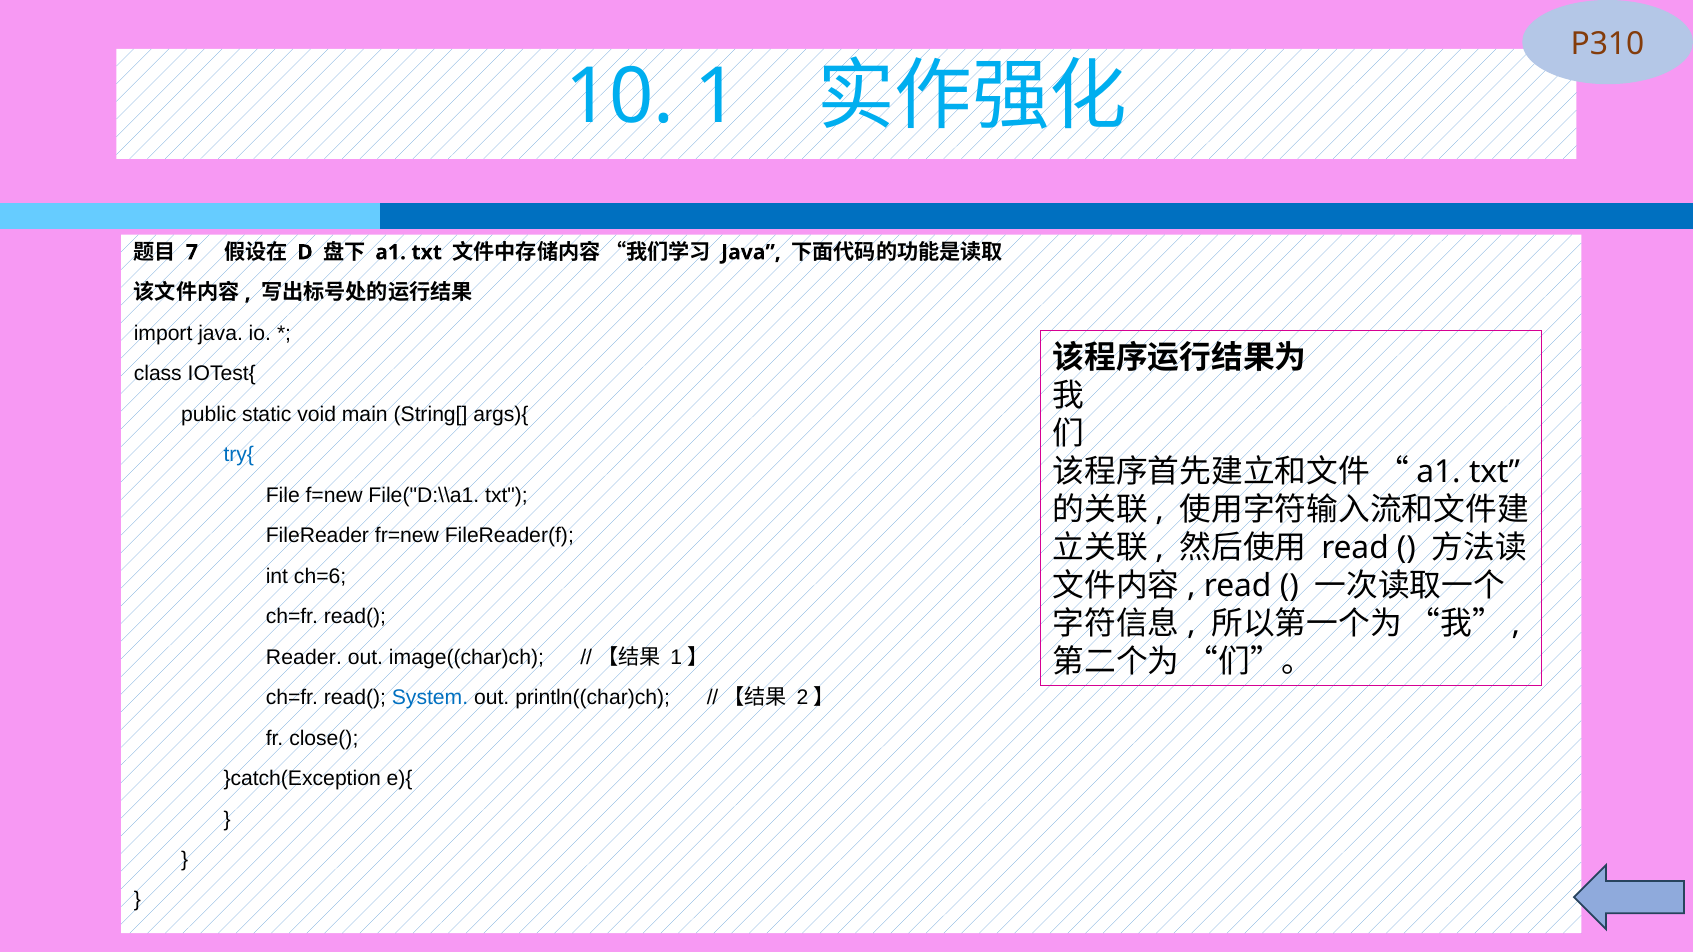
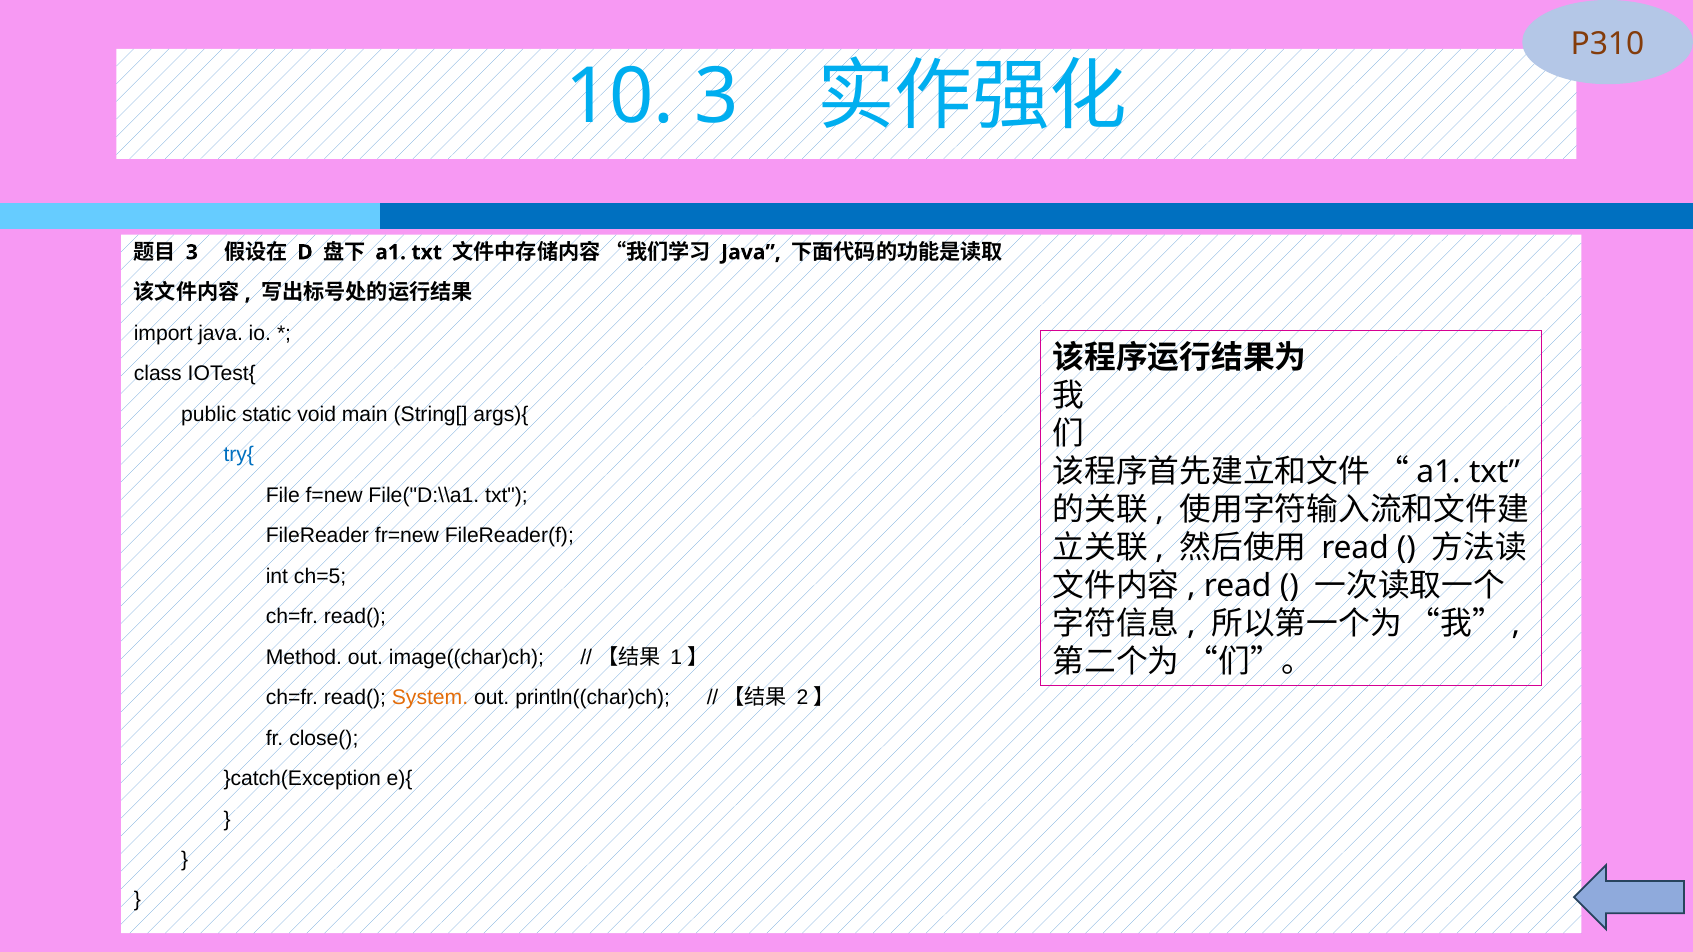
10 1: 1 -> 3
7 at (192, 252): 7 -> 3
ch=6: ch=6 -> ch=5
Reader: Reader -> Method
System colour: blue -> orange
